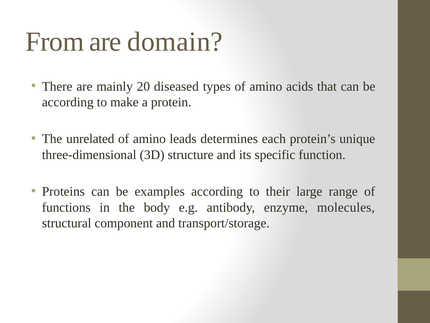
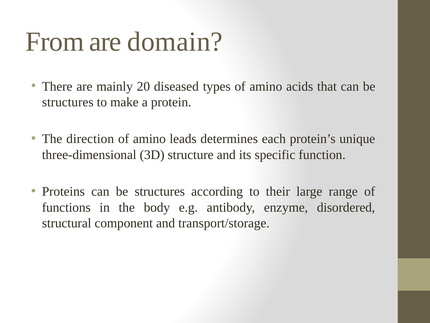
according at (68, 102): according -> structures
unrelated: unrelated -> direction
Proteins can be examples: examples -> structures
molecules: molecules -> disordered
